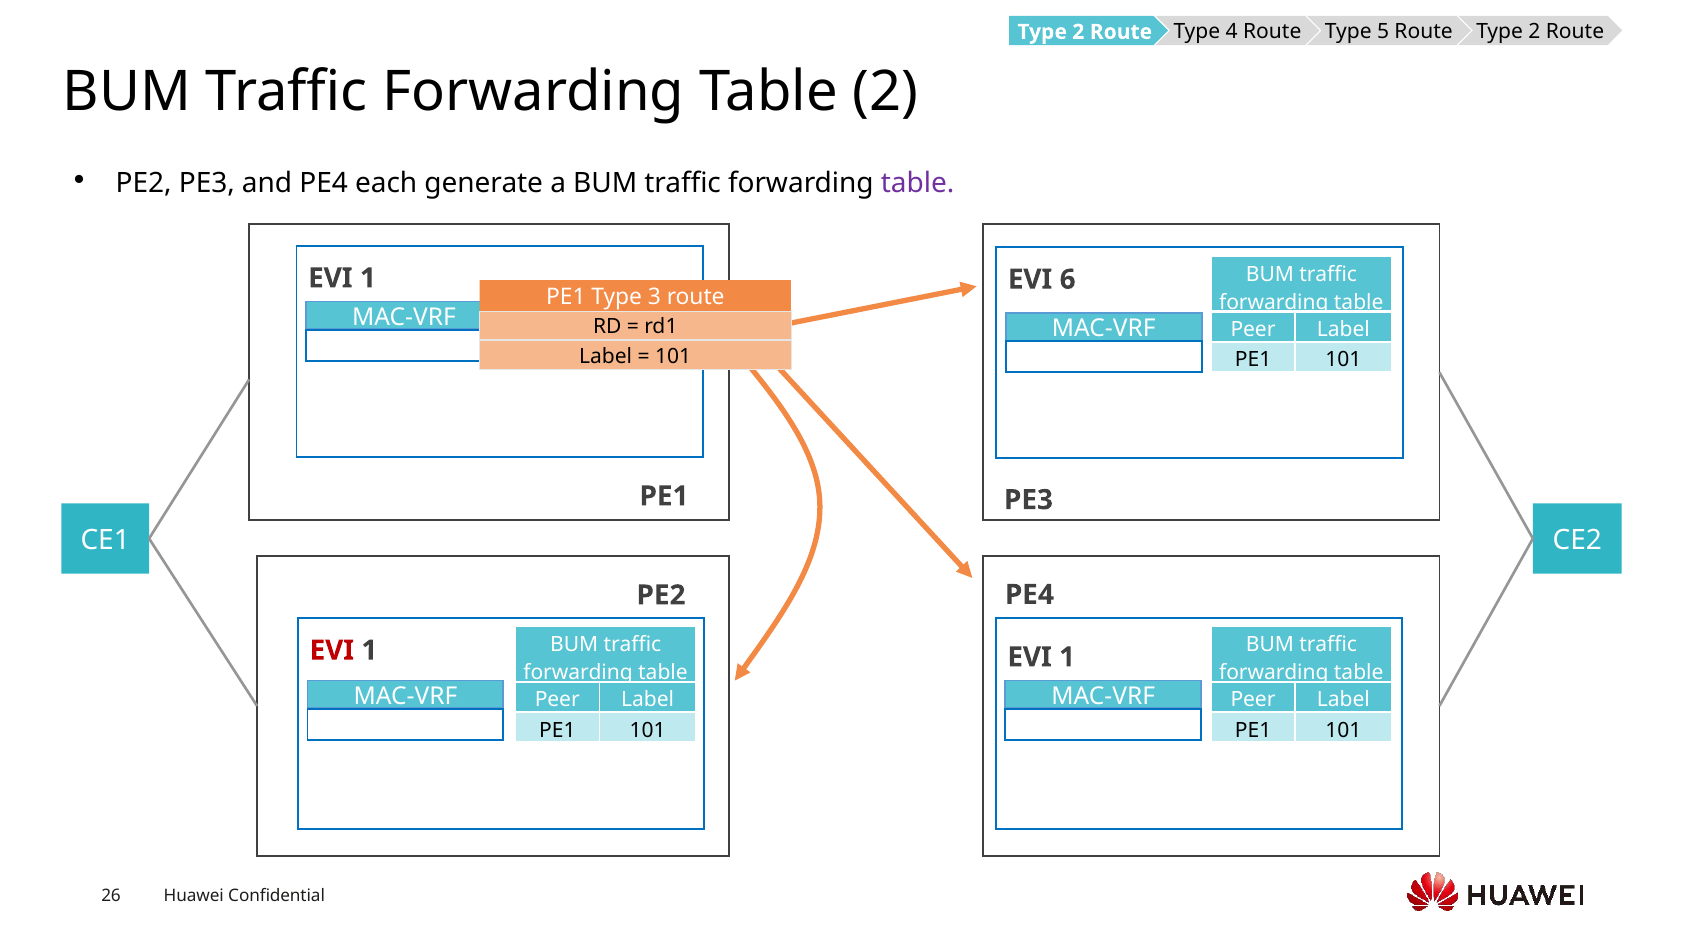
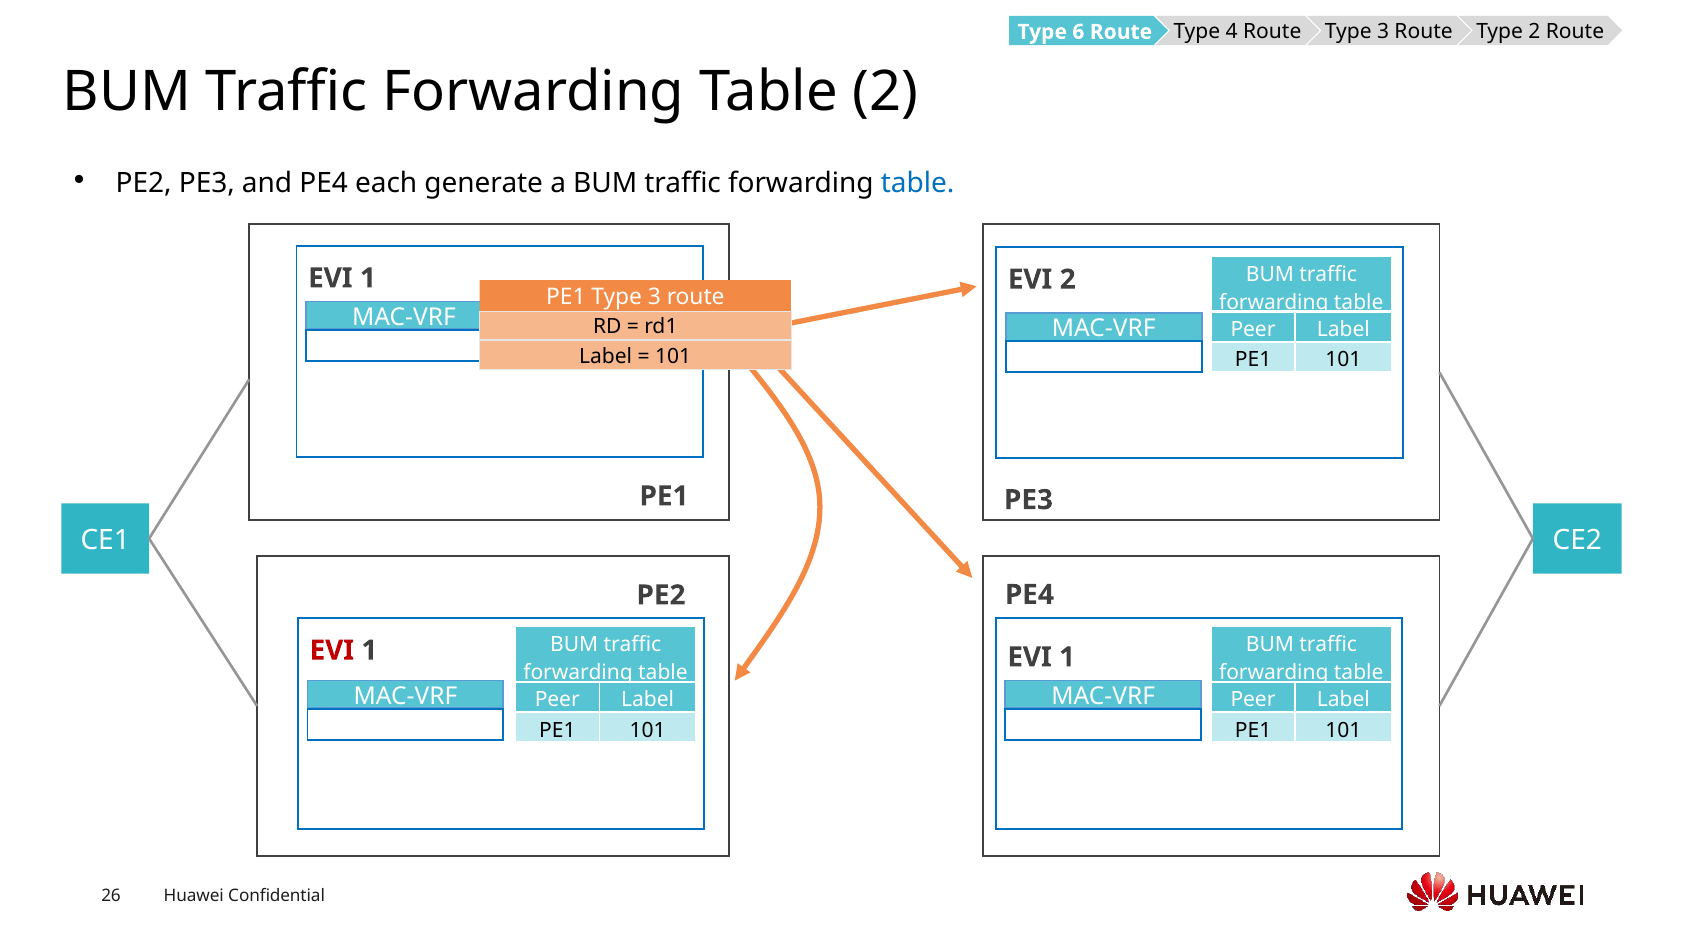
Route Type 5: 5 -> 3
2 at (1078, 32): 2 -> 6
table at (918, 183) colour: purple -> blue
EVI 6: 6 -> 2
